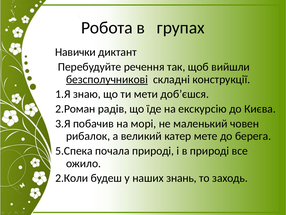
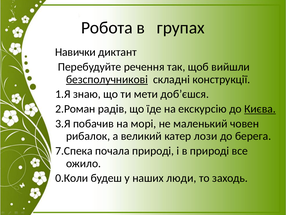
Києва underline: none -> present
мете: мете -> лози
5.Спека: 5.Спека -> 7.Спека
2.Коли: 2.Коли -> 0.Коли
знань: знань -> люди
